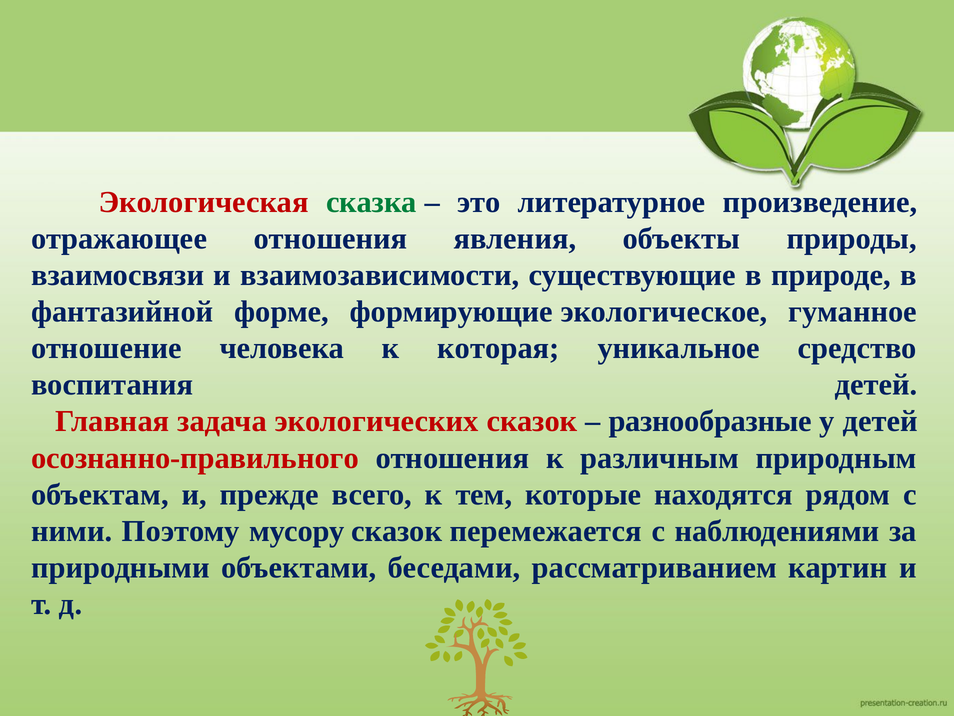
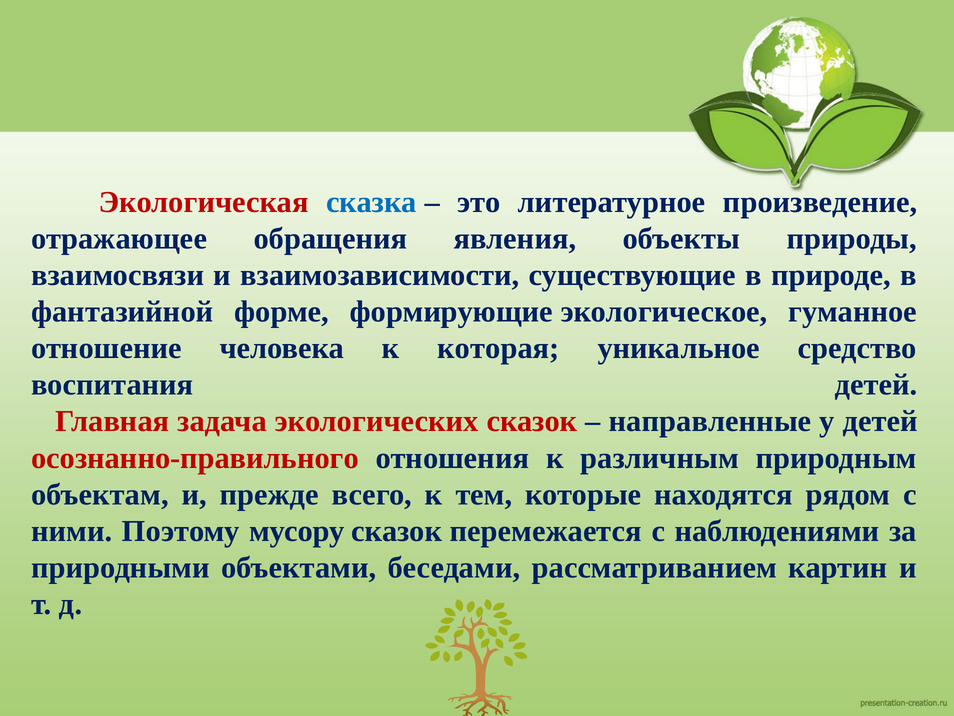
сказка colour: green -> blue
отражающее отношения: отношения -> обращения
разнообразные: разнообразные -> направленные
